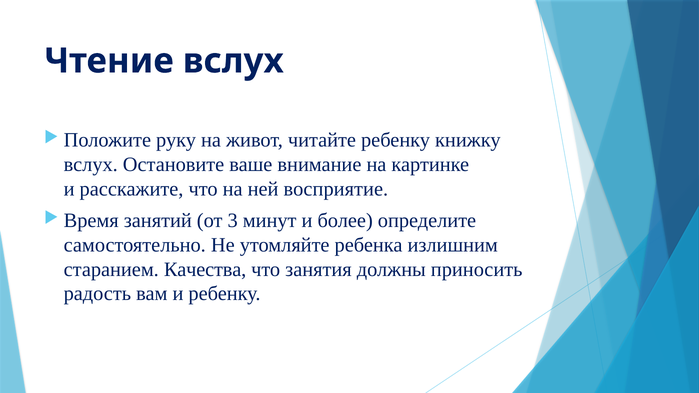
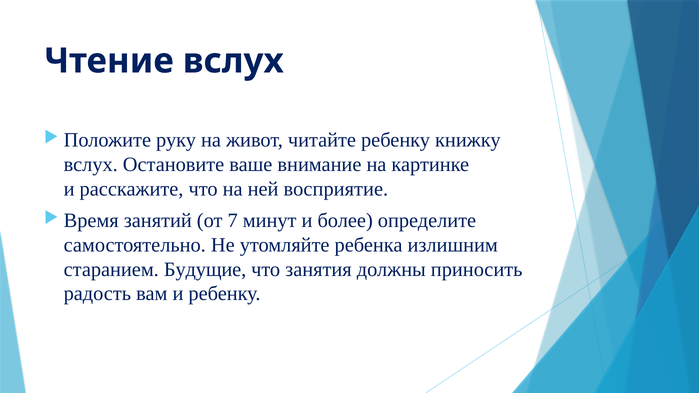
3: 3 -> 7
Качества: Качества -> Будущие
